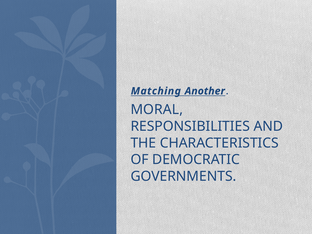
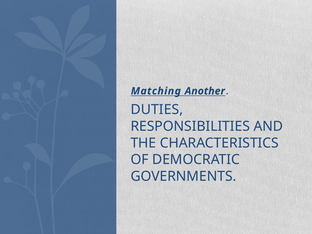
MORAL: MORAL -> DUTIES
